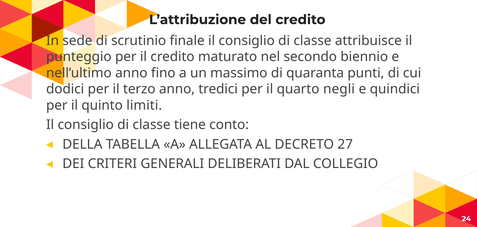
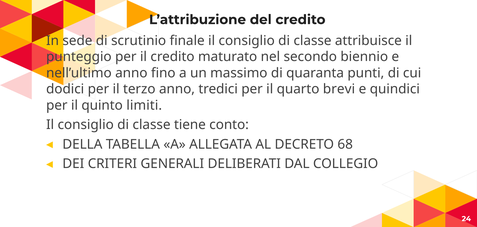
negli: negli -> brevi
27: 27 -> 68
